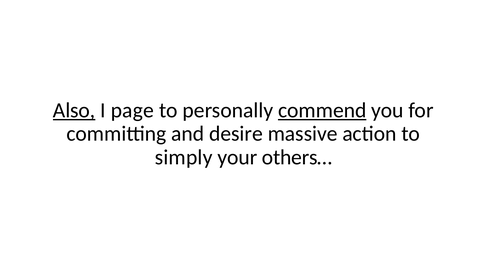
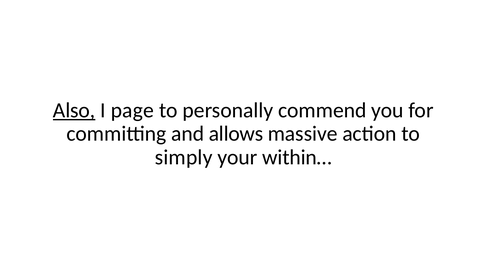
commend underline: present -> none
desire: desire -> allows
others…: others… -> within…
